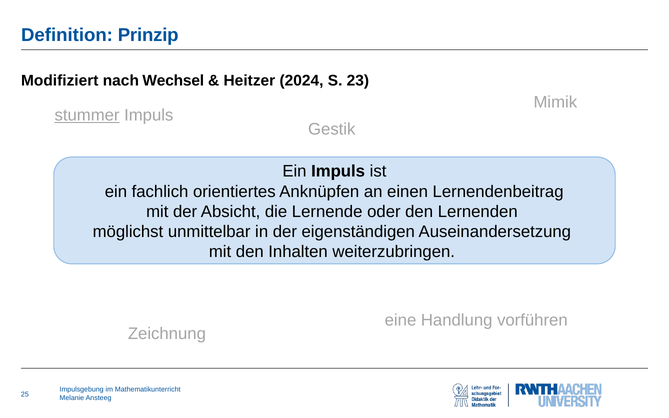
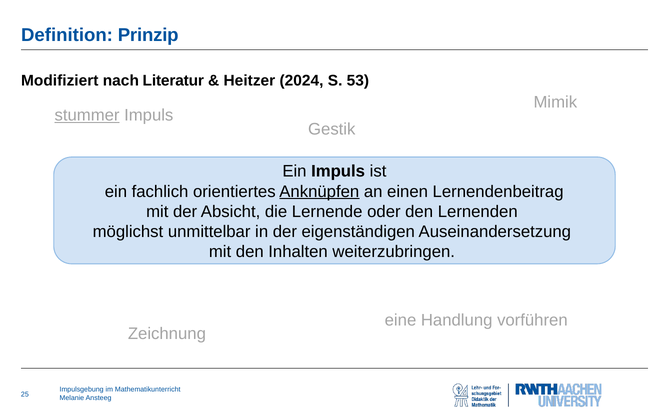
Wechsel: Wechsel -> Literatur
23: 23 -> 53
Anknüpfen underline: none -> present
